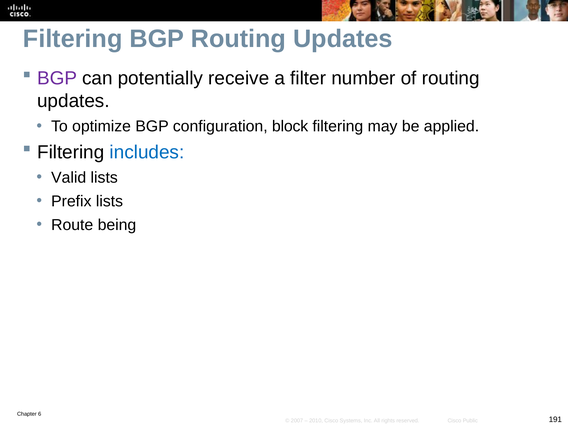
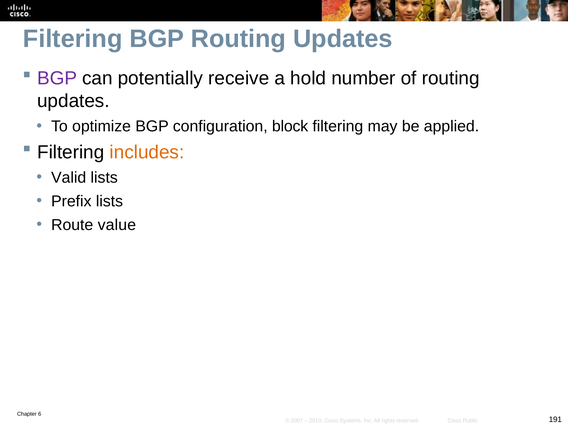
filter: filter -> hold
includes colour: blue -> orange
being: being -> value
